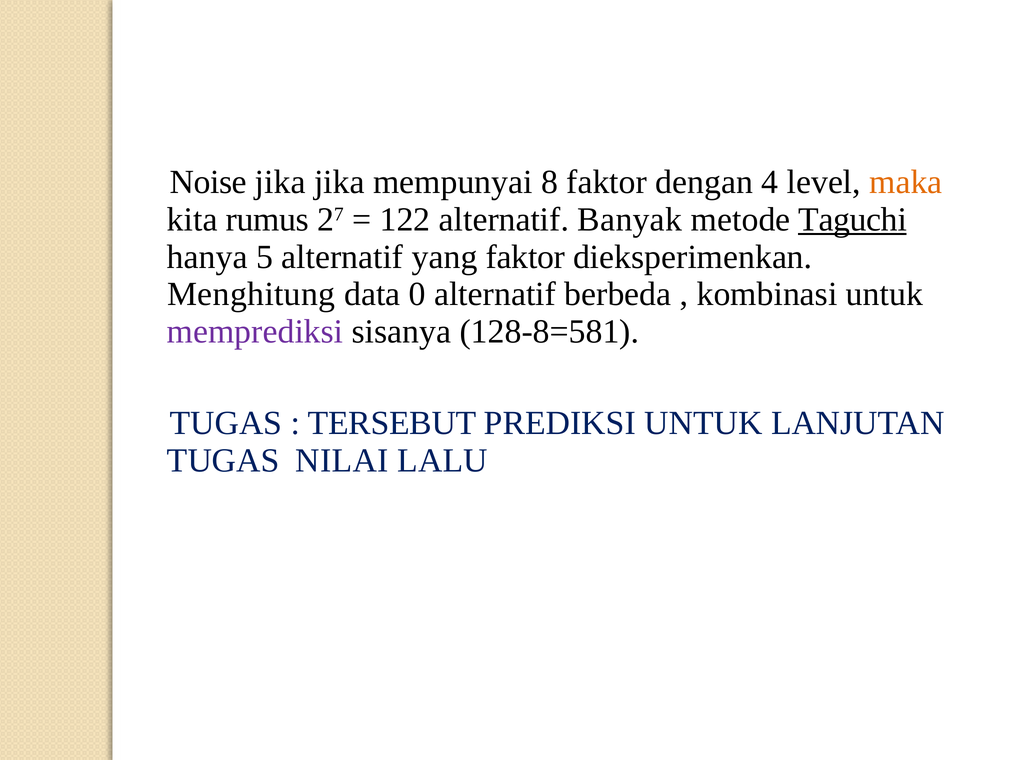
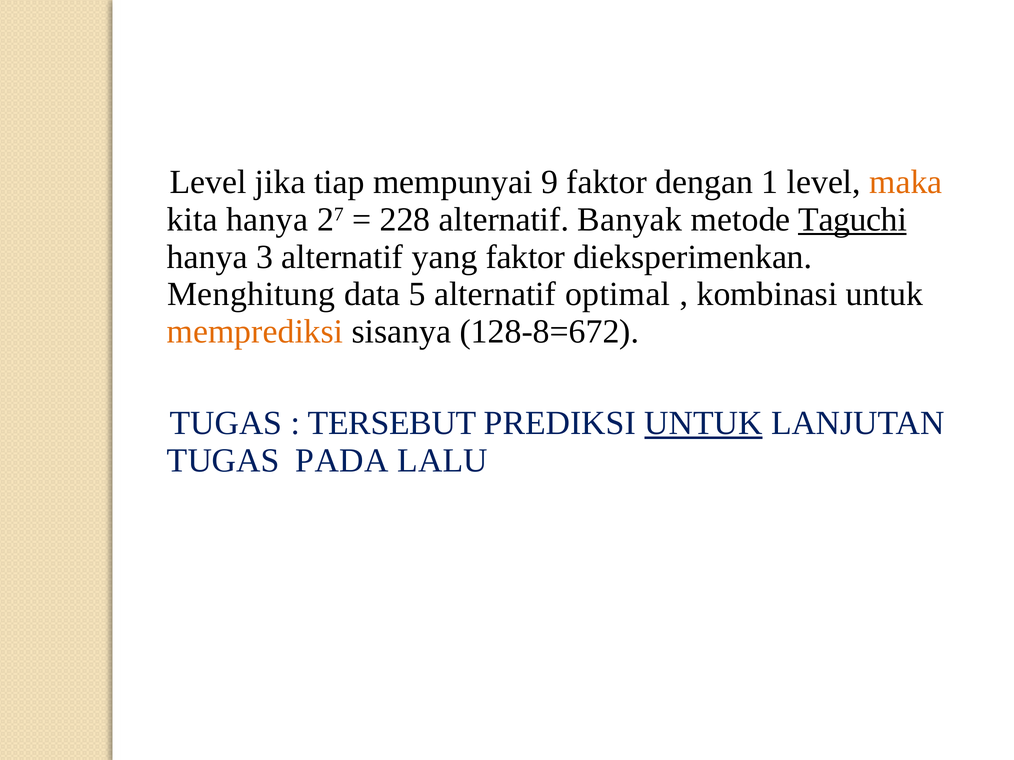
Noise at (208, 182): Noise -> Level
jika jika: jika -> tiap
8: 8 -> 9
4: 4 -> 1
kita rumus: rumus -> hanya
122: 122 -> 228
5: 5 -> 3
0: 0 -> 5
berbeda: berbeda -> optimal
memprediksi colour: purple -> orange
128-8=581: 128-8=581 -> 128-8=672
UNTUK at (703, 424) underline: none -> present
NILAI: NILAI -> PADA
